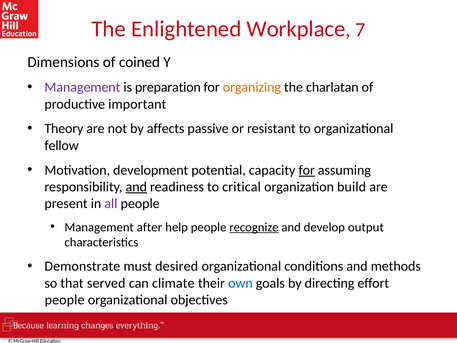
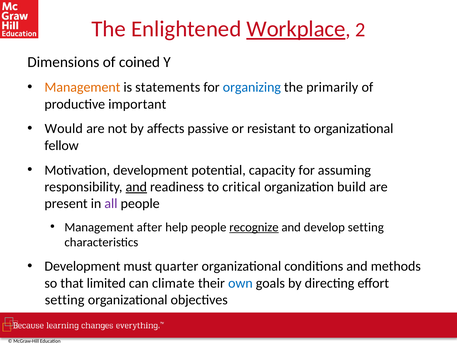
Workplace underline: none -> present
7: 7 -> 2
Management at (82, 87) colour: purple -> orange
preparation: preparation -> statements
organizing colour: orange -> blue
charlatan: charlatan -> primarily
Theory: Theory -> Would
for at (307, 170) underline: present -> none
develop output: output -> setting
Demonstrate at (82, 266): Demonstrate -> Development
desired: desired -> quarter
served: served -> limited
people at (65, 300): people -> setting
